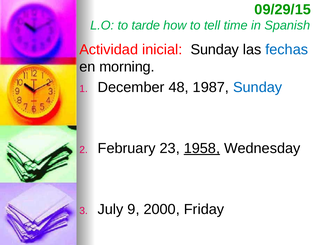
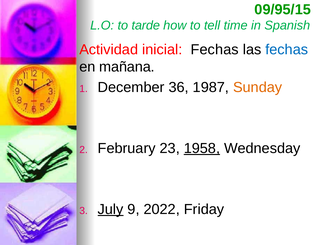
09/29/15: 09/29/15 -> 09/95/15
inicial Sunday: Sunday -> Fechas
morning: morning -> mañana
48: 48 -> 36
Sunday at (258, 87) colour: blue -> orange
July underline: none -> present
2000: 2000 -> 2022
